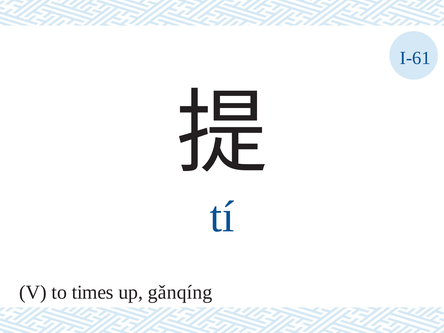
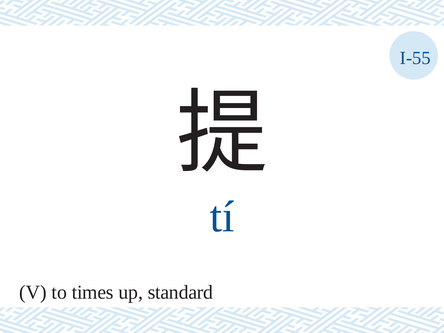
I-61: I-61 -> I-55
gǎnqíng: gǎnqíng -> standard
